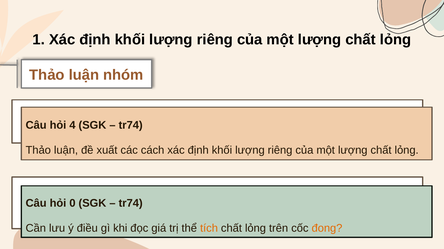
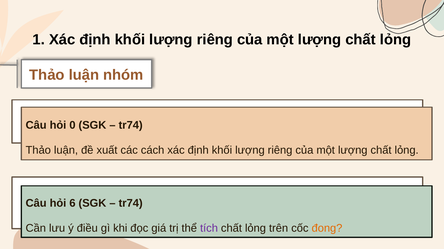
4: 4 -> 0
0: 0 -> 6
tích colour: orange -> purple
